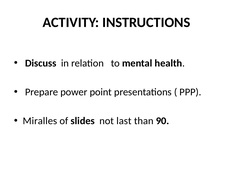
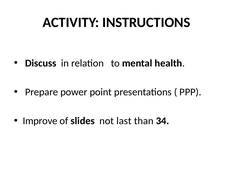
Miralles: Miralles -> Improve
90: 90 -> 34
